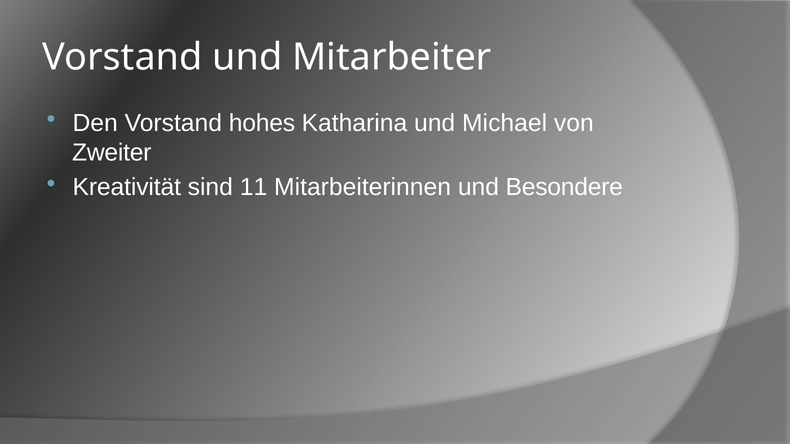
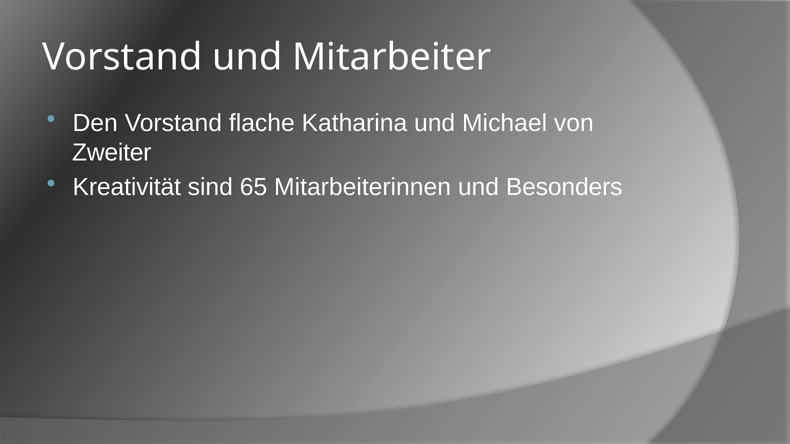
hohes: hohes -> flache
11: 11 -> 65
Besondere: Besondere -> Besonders
